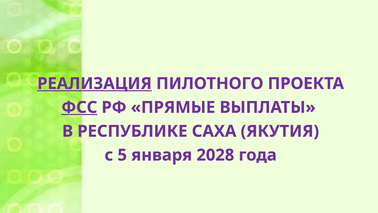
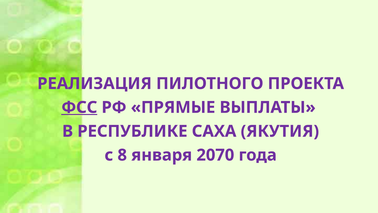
РЕАЛИЗАЦИЯ underline: present -> none
5: 5 -> 8
2028: 2028 -> 2070
